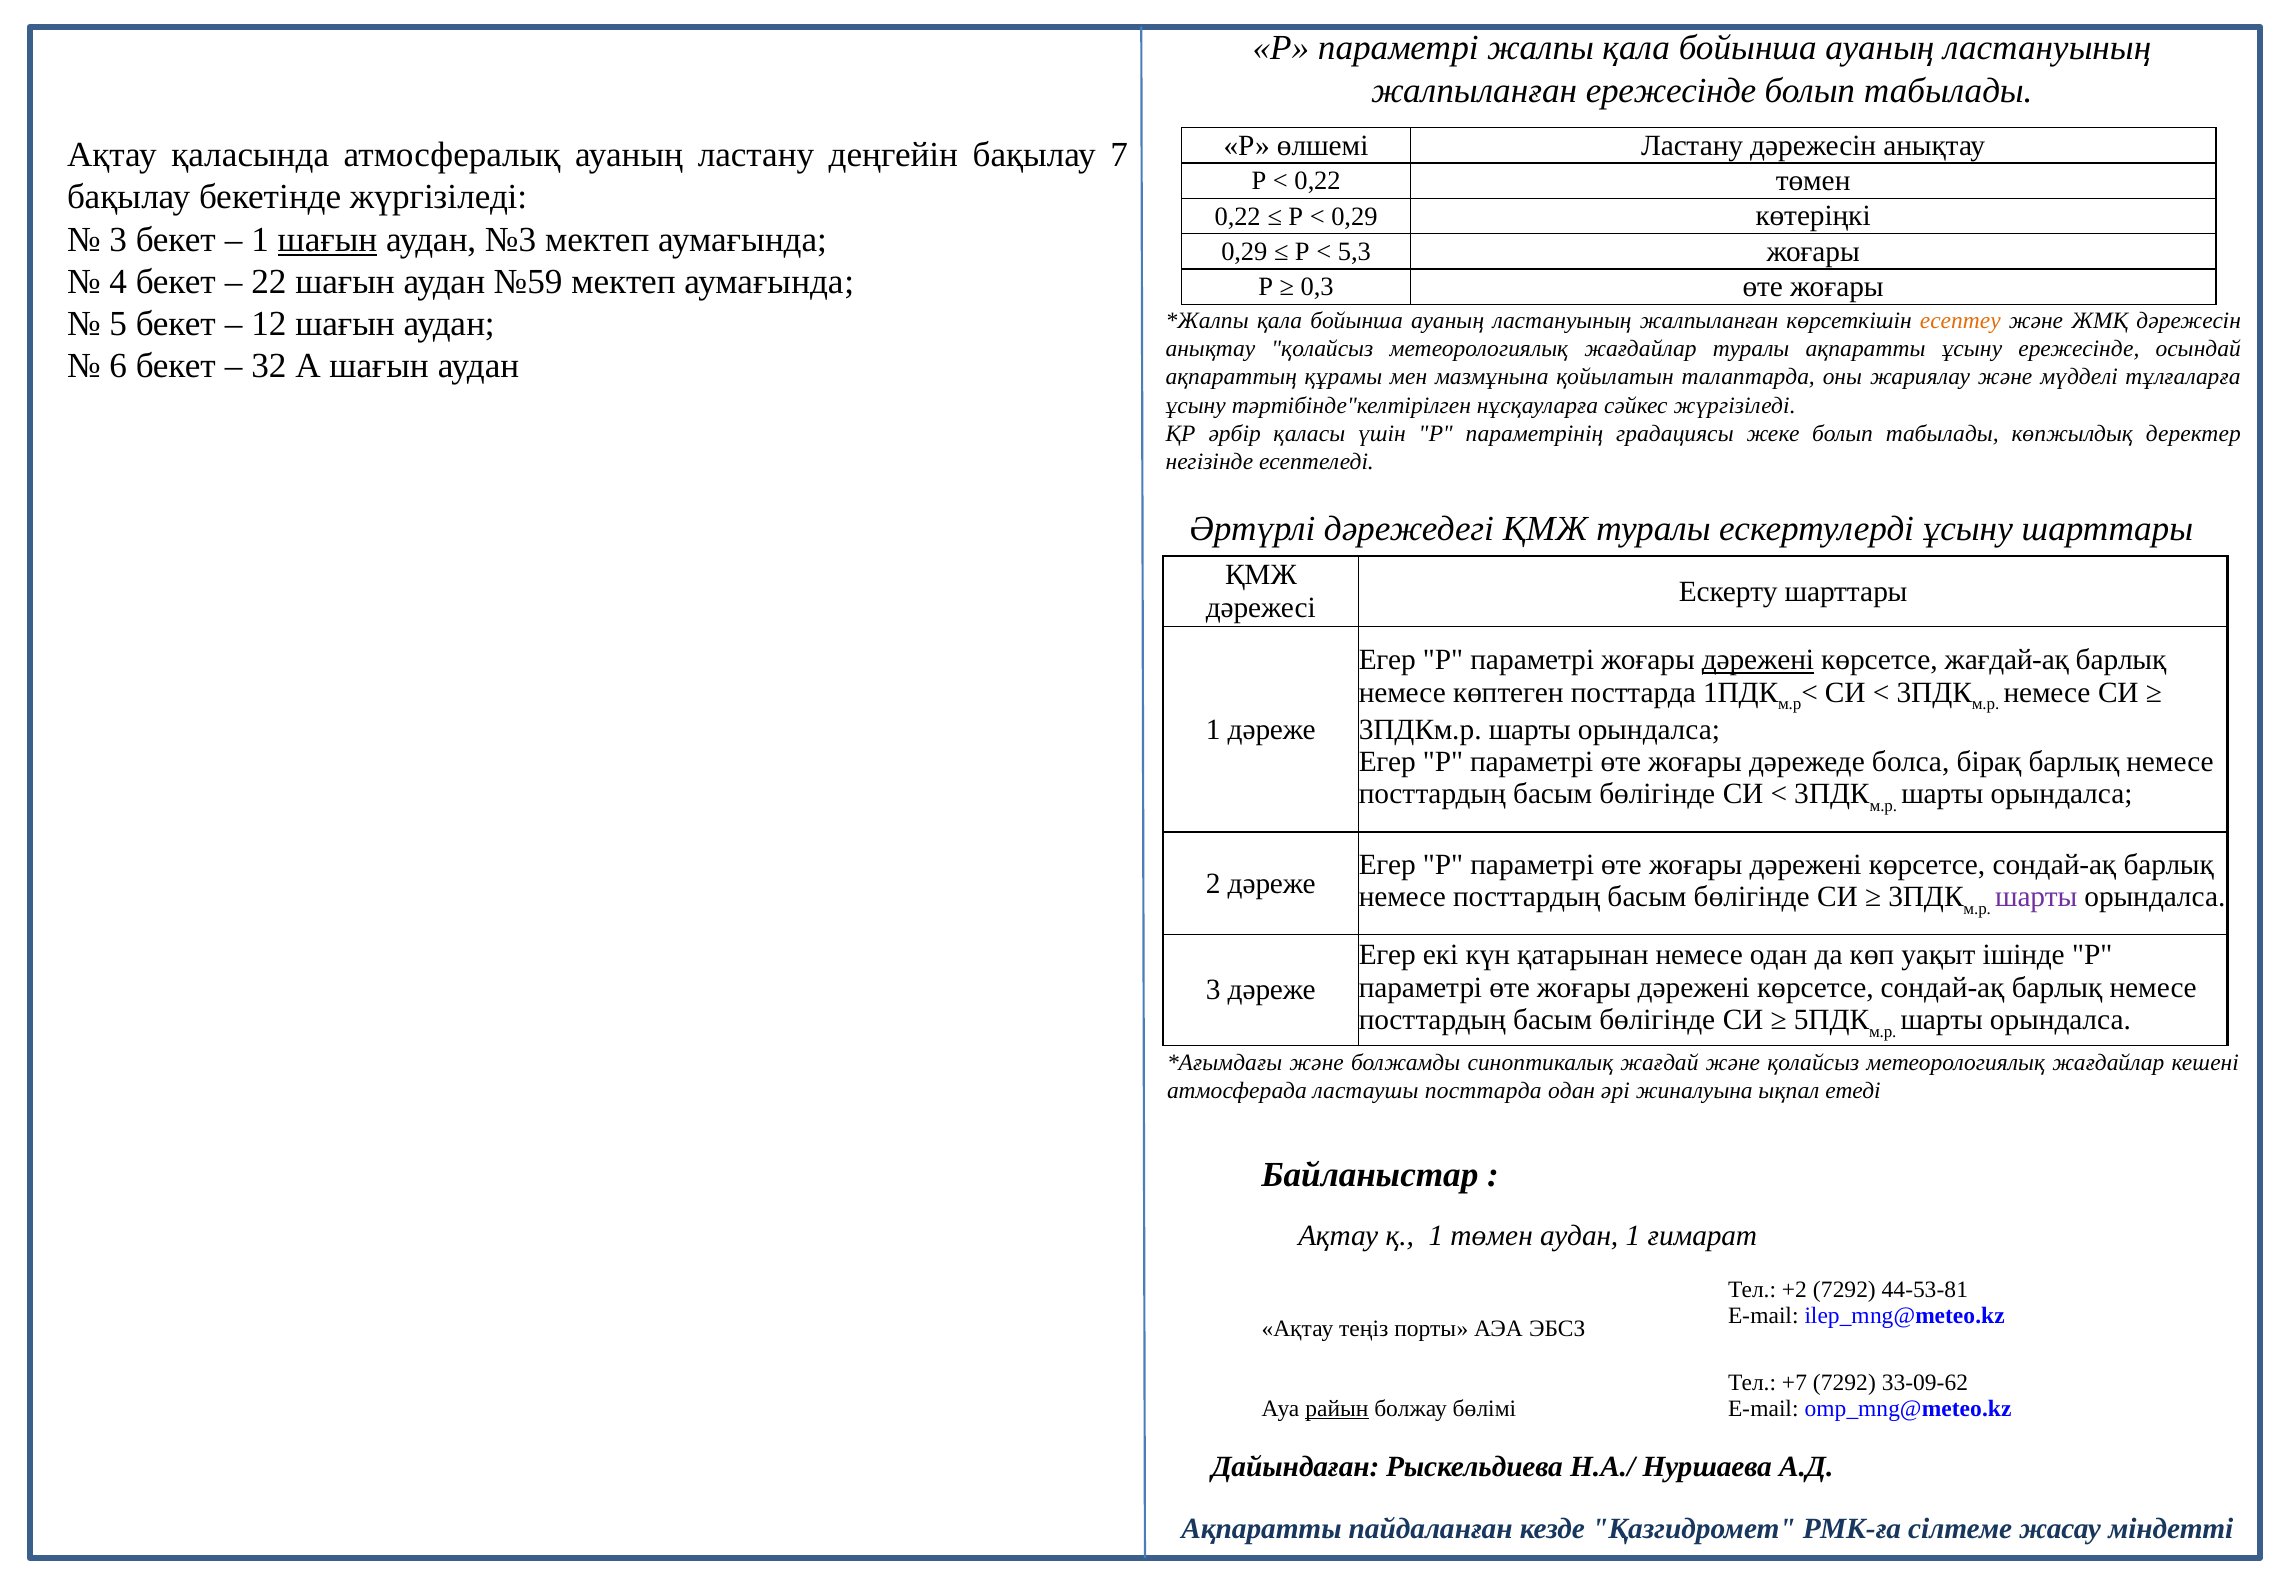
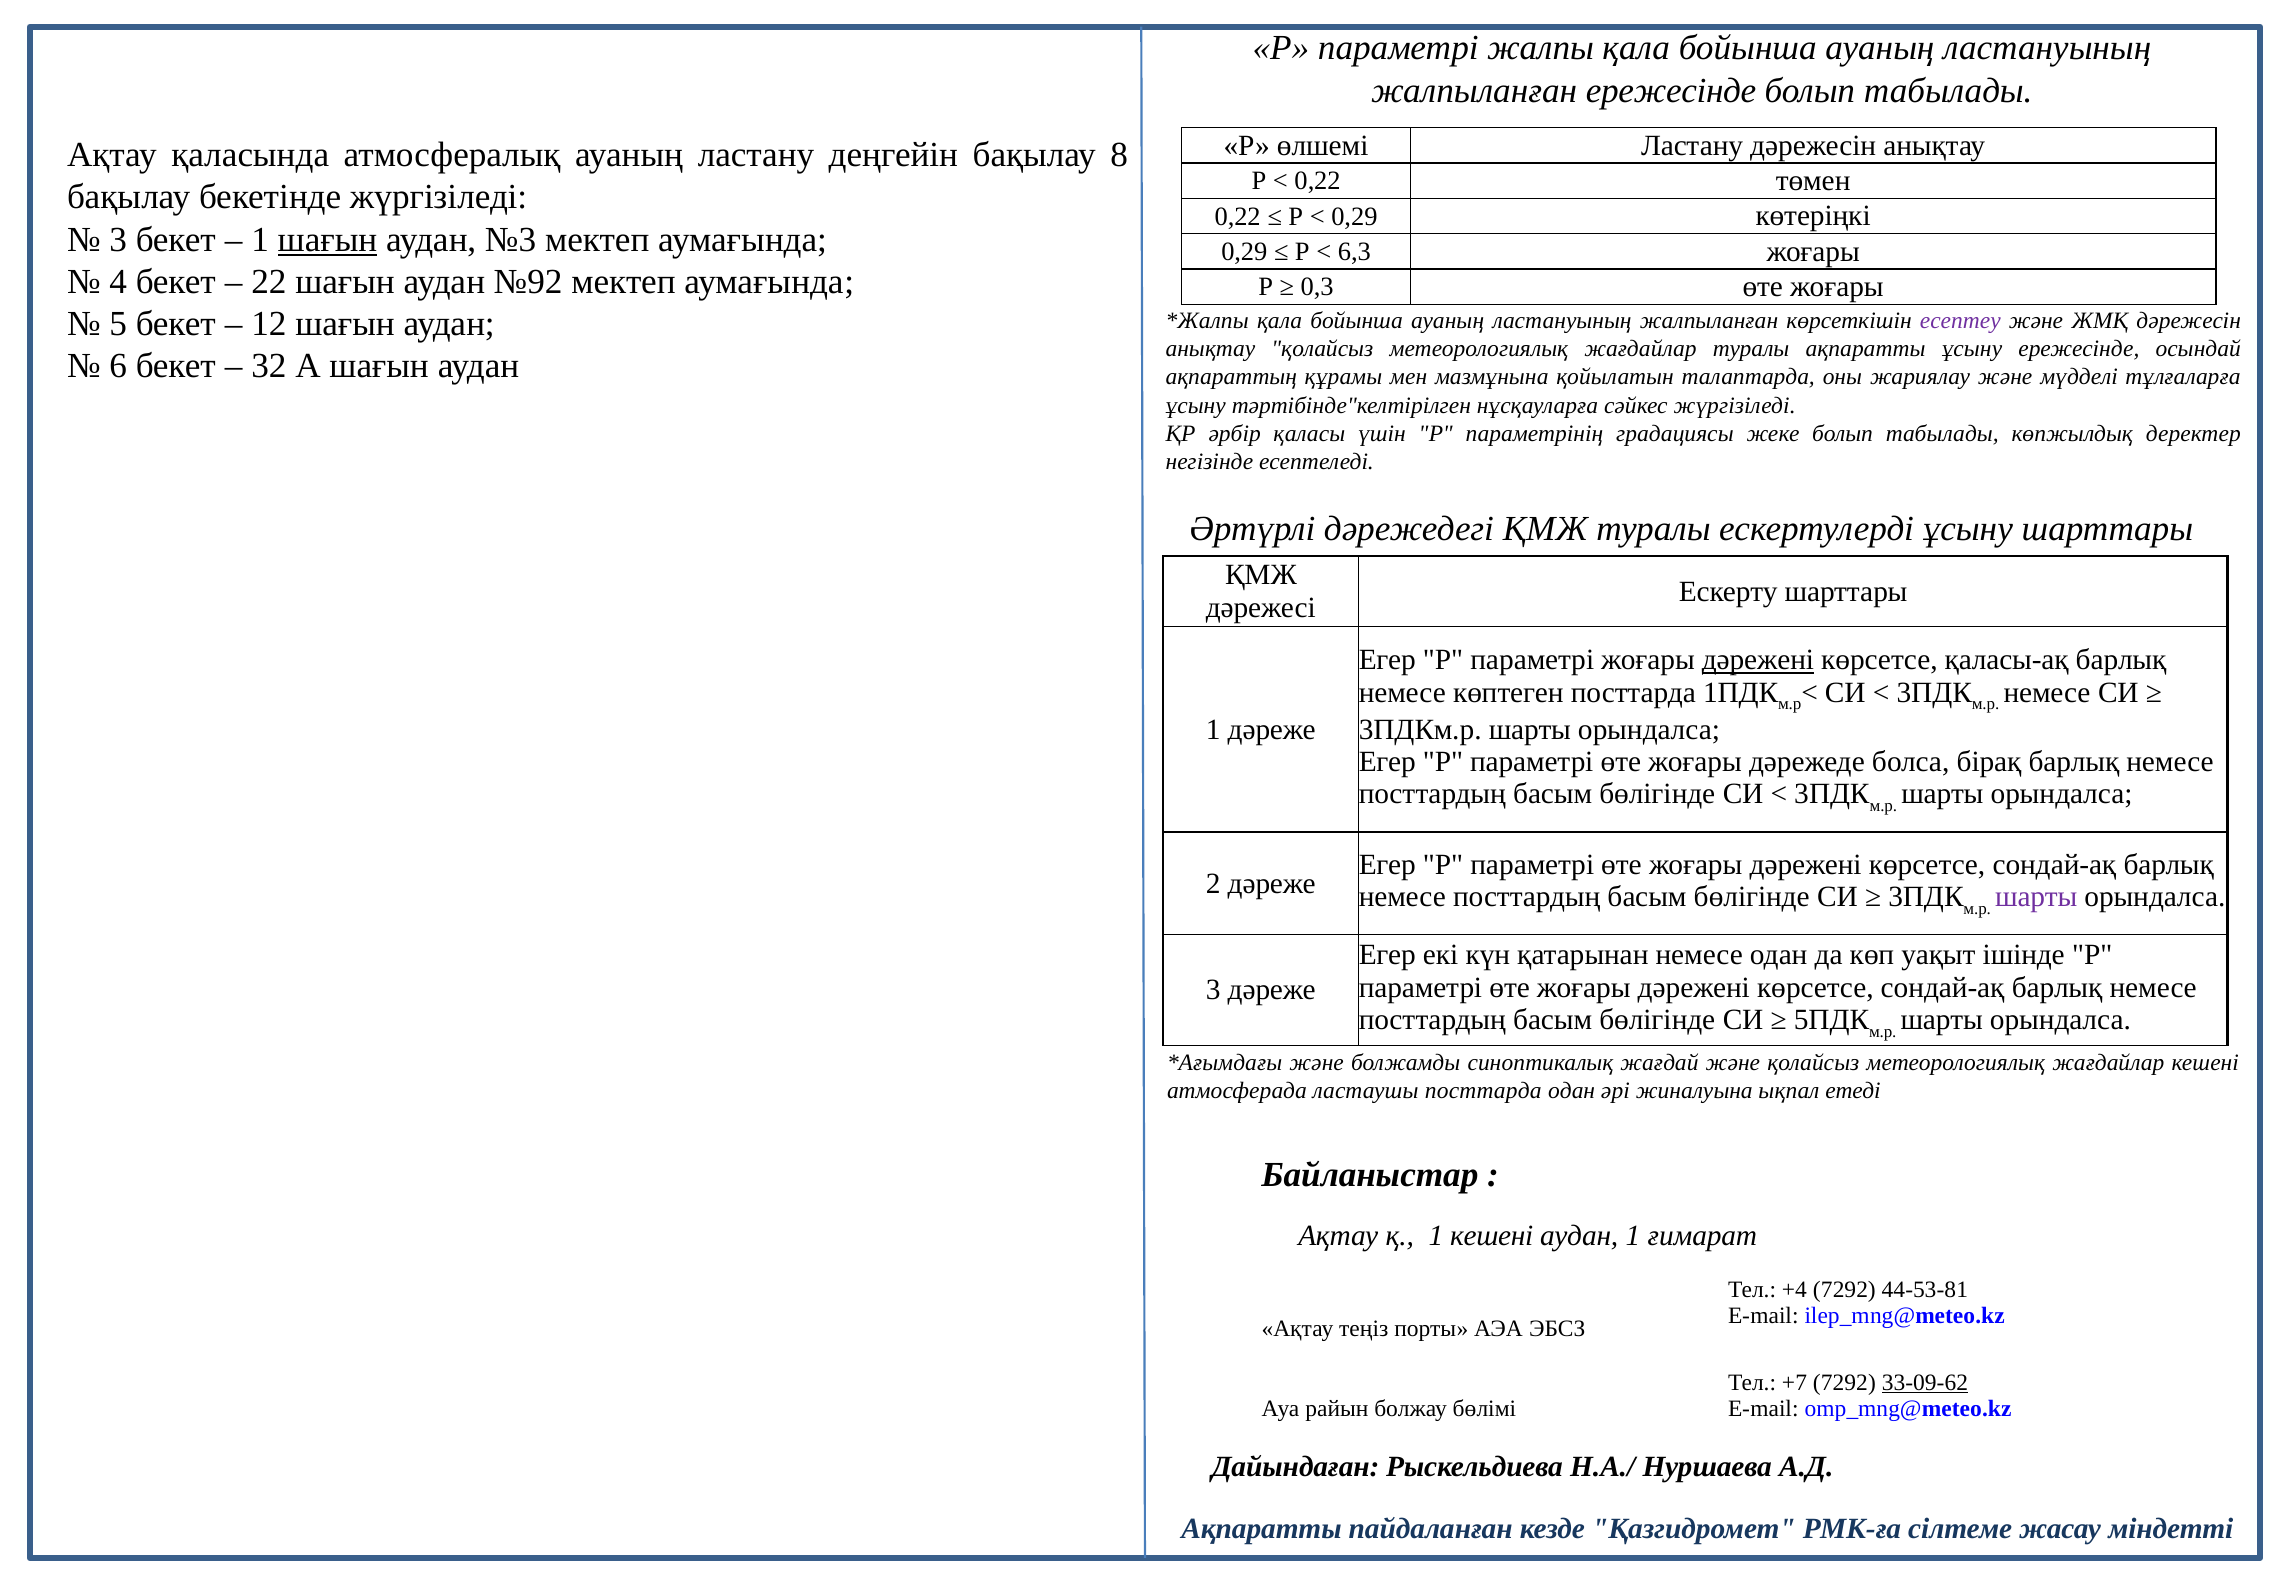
7: 7 -> 8
5,3: 5,3 -> 6,3
№59: №59 -> №92
есептеу colour: orange -> purple
жағдай-ақ: жағдай-ақ -> қаласы-ақ
1 төмен: төмен -> кешені
+2: +2 -> +4
33-09-62 underline: none -> present
райын underline: present -> none
